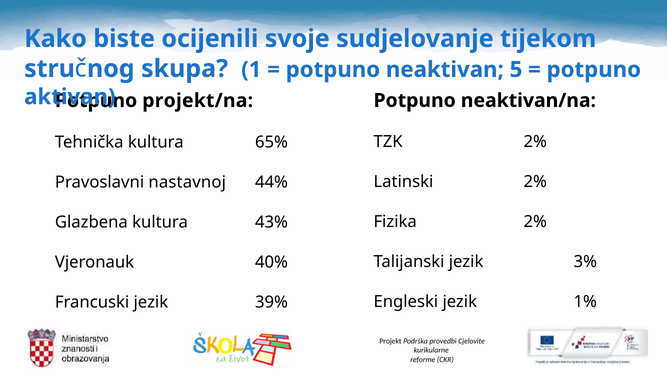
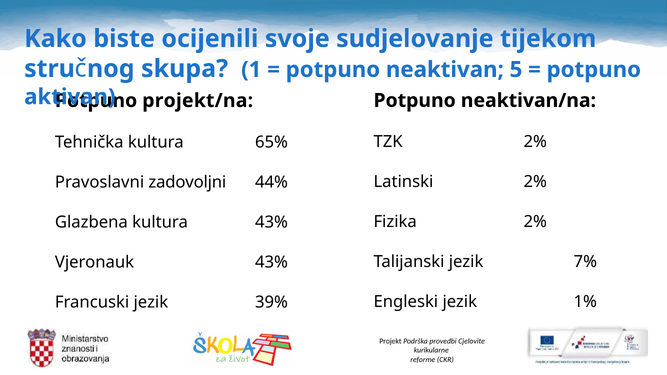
nastavnoj: nastavnoj -> zadovoljni
3%: 3% -> 7%
Vjeronauk 40%: 40% -> 43%
